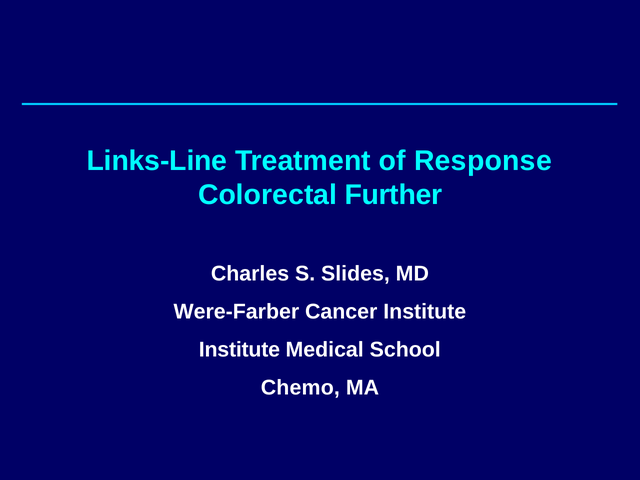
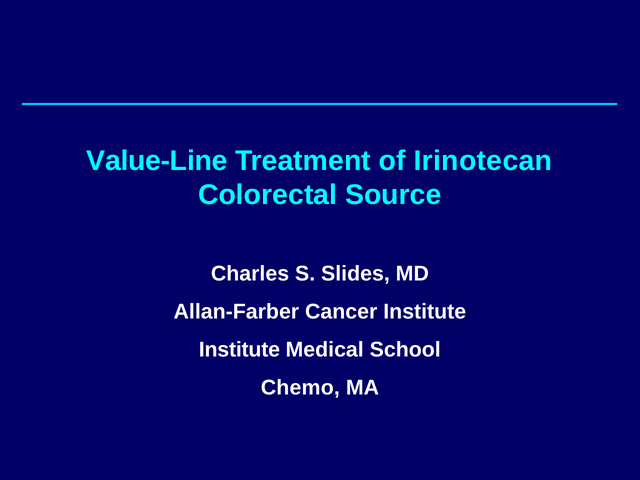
Links-Line: Links-Line -> Value-Line
Response: Response -> Irinotecan
Further: Further -> Source
Were-Farber: Were-Farber -> Allan-Farber
